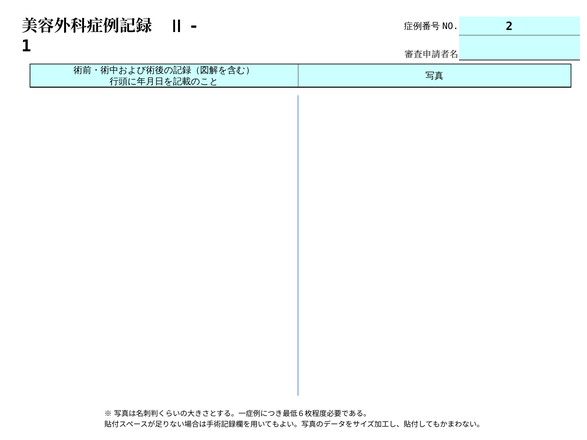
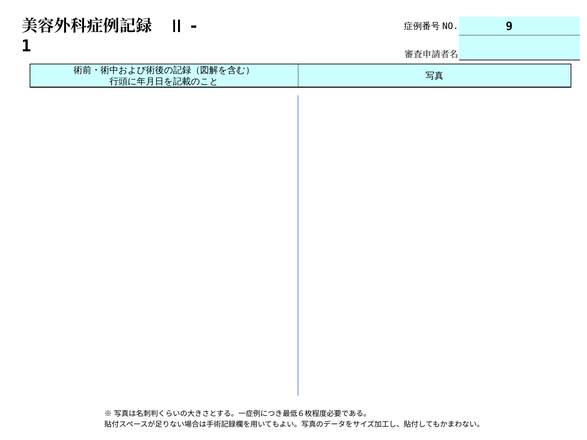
2: 2 -> 9
